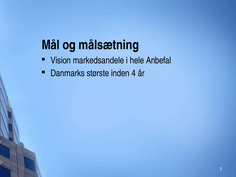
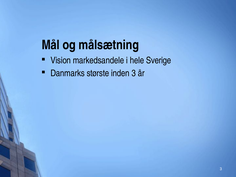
Anbefal: Anbefal -> Sverige
inden 4: 4 -> 3
